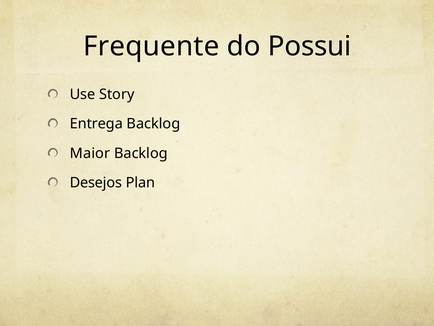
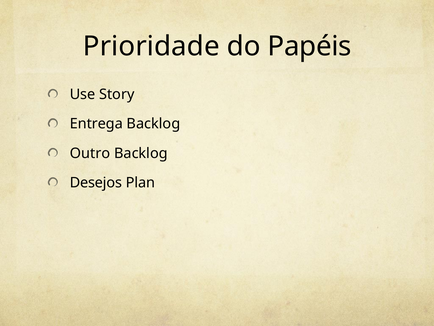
Frequente: Frequente -> Prioridade
Possui: Possui -> Papéis
Maior: Maior -> Outro
